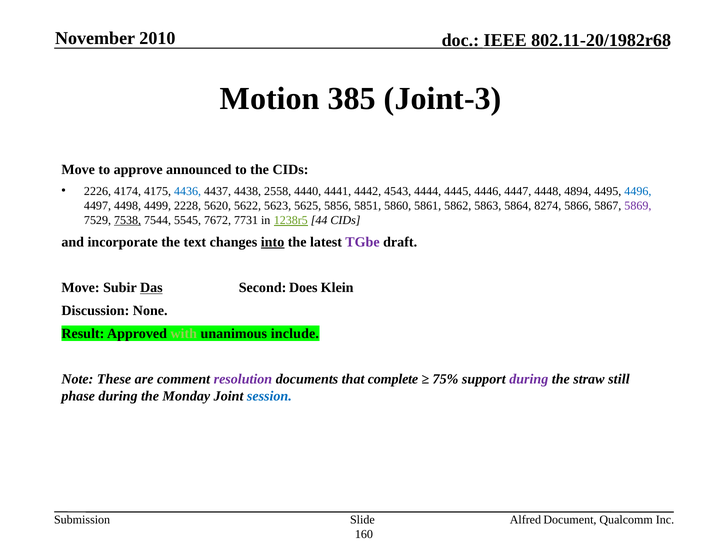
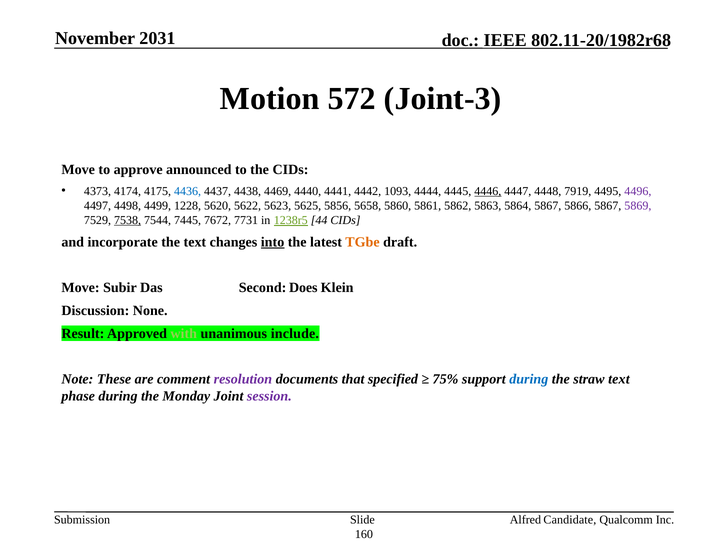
2010: 2010 -> 2031
385: 385 -> 572
2226: 2226 -> 4373
2558: 2558 -> 4469
4543: 4543 -> 1093
4446 underline: none -> present
4894: 4894 -> 7919
4496 colour: blue -> purple
2228: 2228 -> 1228
5851: 5851 -> 5658
5864 8274: 8274 -> 5867
5545: 5545 -> 7445
TGbe colour: purple -> orange
Das underline: present -> none
complete: complete -> specified
during at (529, 379) colour: purple -> blue
straw still: still -> text
session colour: blue -> purple
Document: Document -> Candidate
